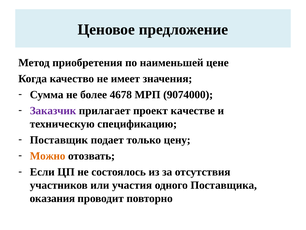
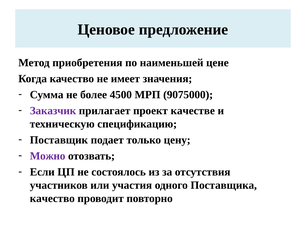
4678: 4678 -> 4500
9074000: 9074000 -> 9075000
Можно colour: orange -> purple
оказания at (52, 198): оказания -> качество
